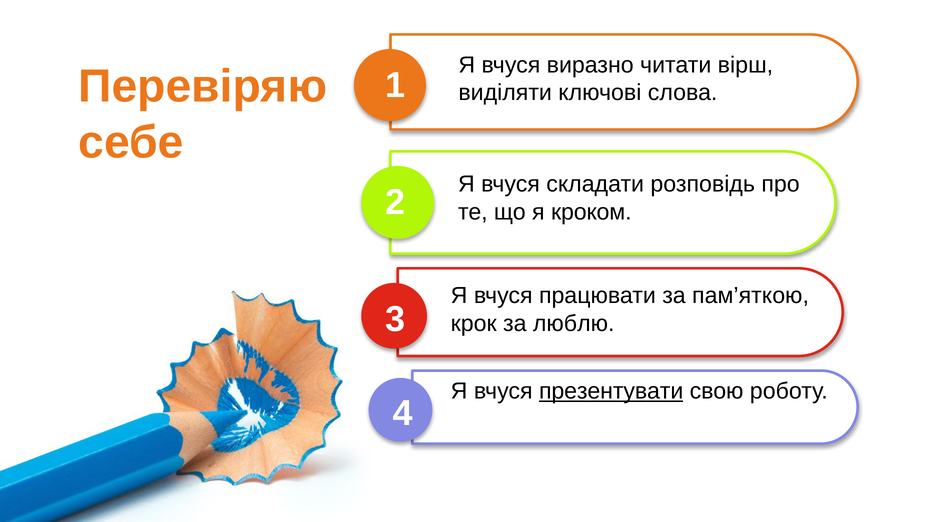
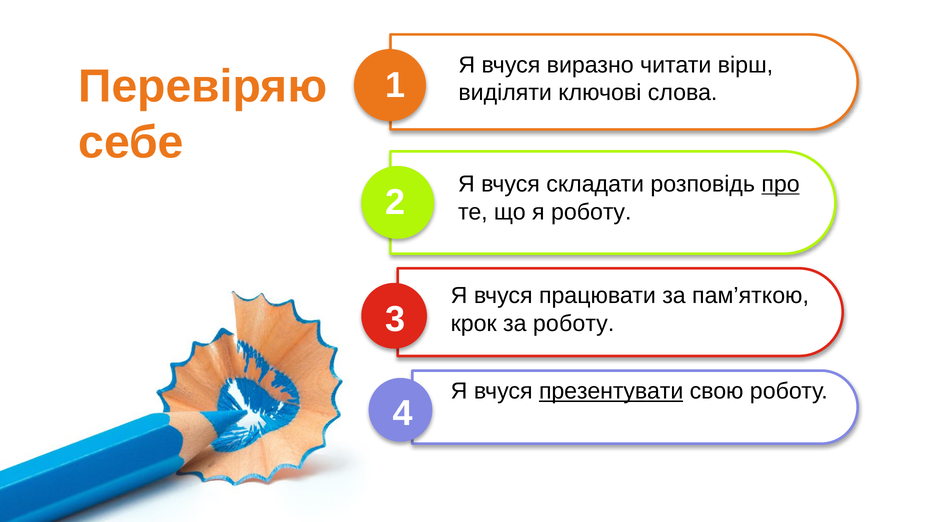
про underline: none -> present
я кроком: кроком -> роботу
за люблю: люблю -> роботу
